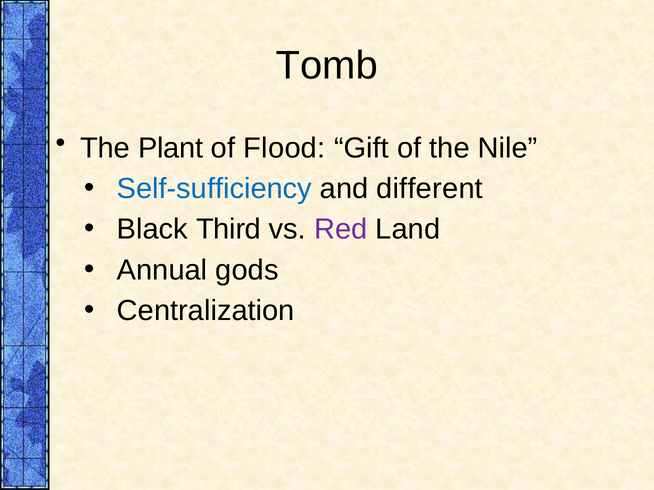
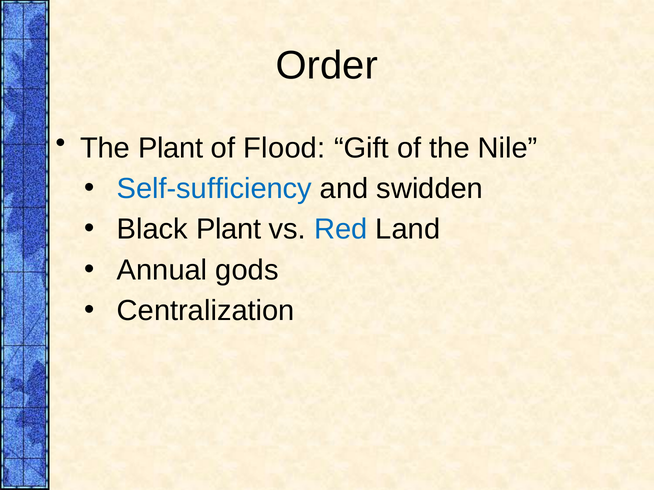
Tomb: Tomb -> Order
different: different -> swidden
Black Third: Third -> Plant
Red colour: purple -> blue
